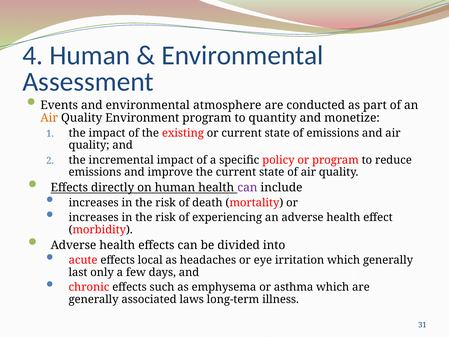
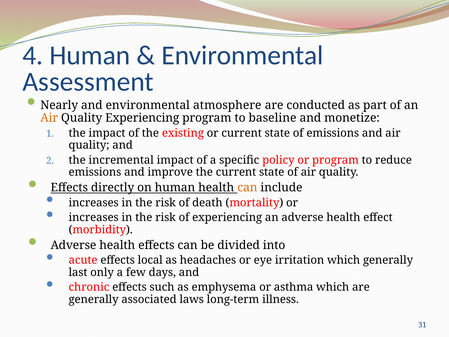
Events: Events -> Nearly
Quality Environment: Environment -> Experiencing
quantity: quantity -> baseline
can at (247, 188) colour: purple -> orange
